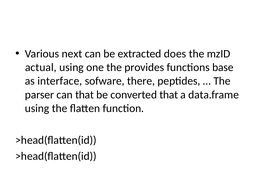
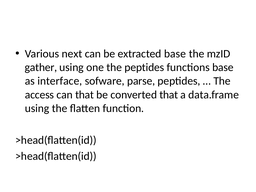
extracted does: does -> base
actual: actual -> gather
the provides: provides -> peptides
there: there -> parse
parser: parser -> access
